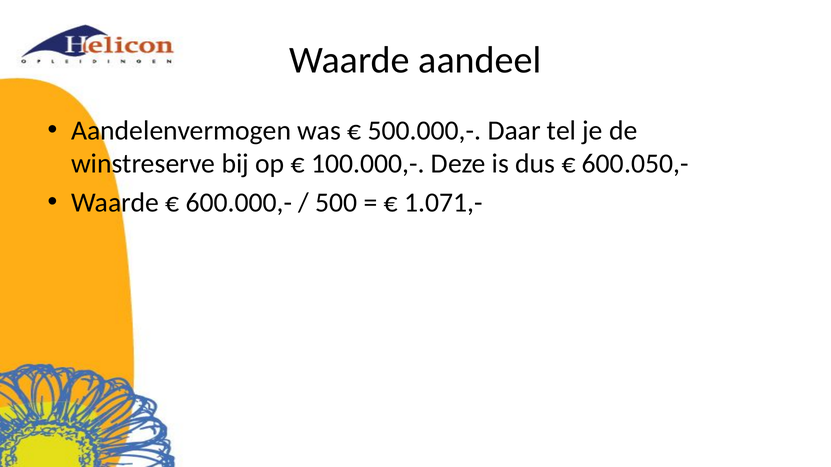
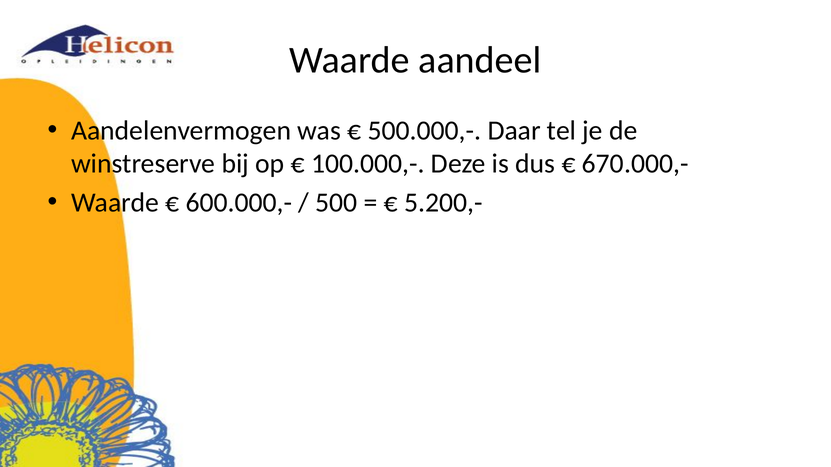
600.050,-: 600.050,- -> 670.000,-
1.071,-: 1.071,- -> 5.200,-
